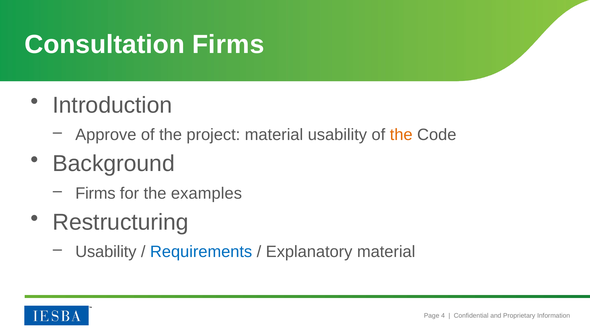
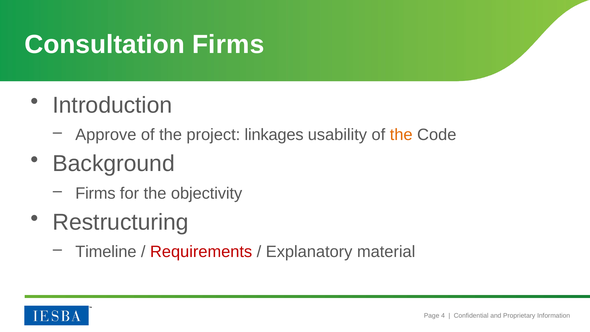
project material: material -> linkages
examples: examples -> objectivity
Usability at (106, 252): Usability -> Timeline
Requirements colour: blue -> red
